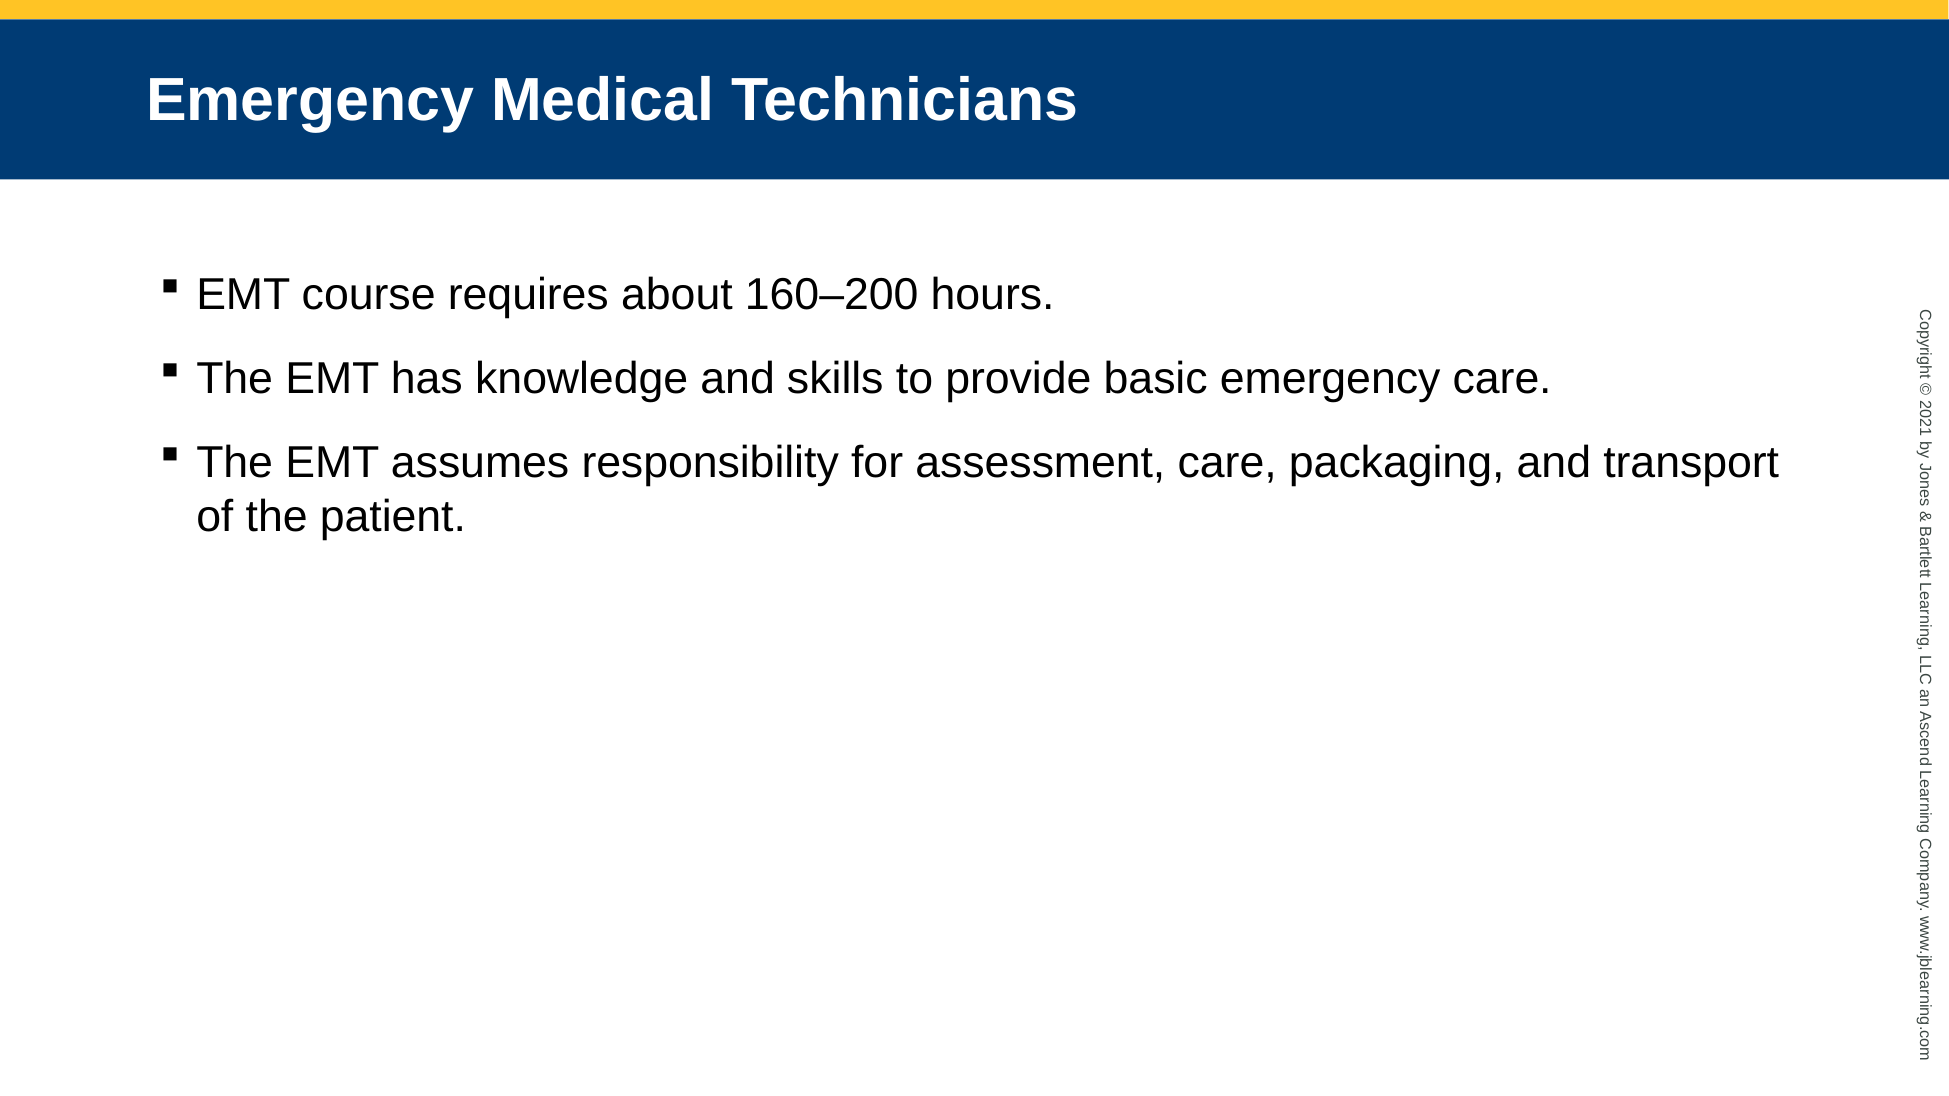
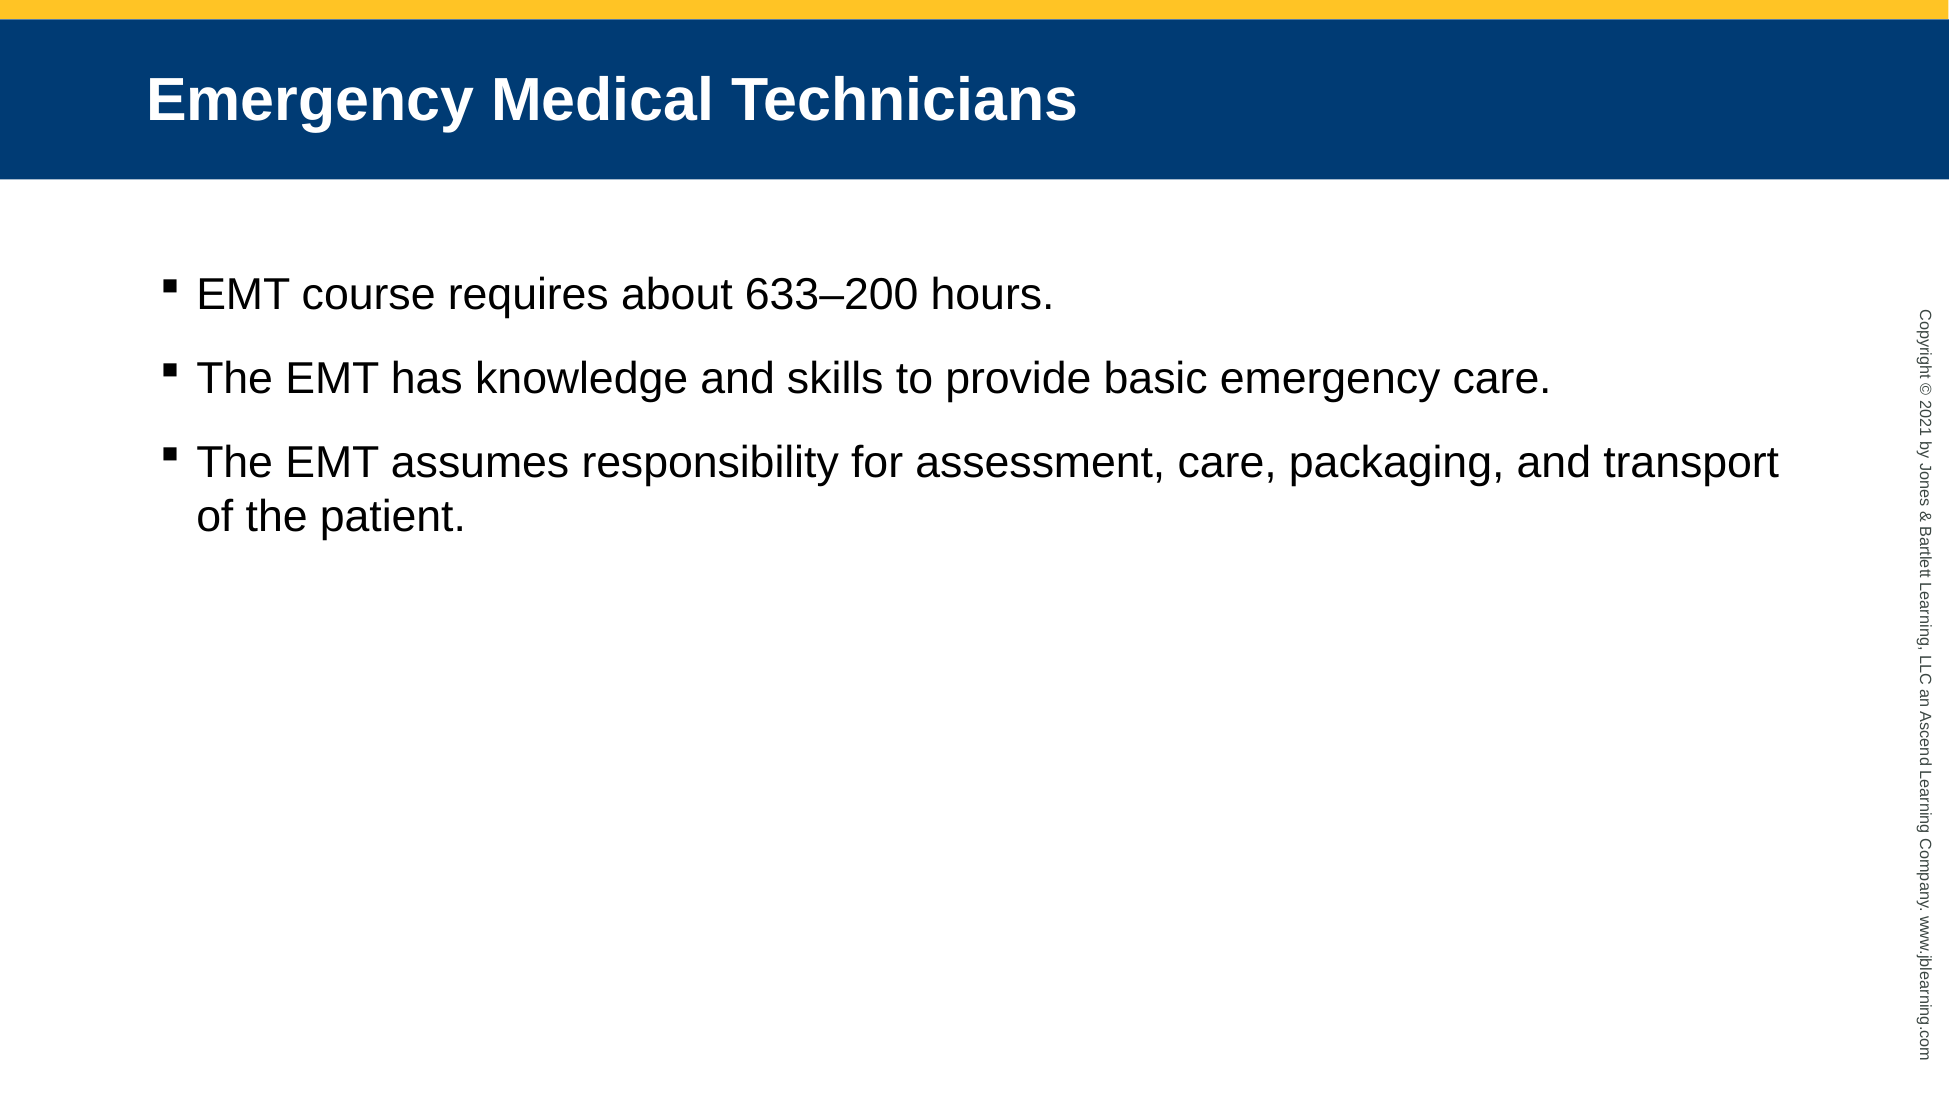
160–200: 160–200 -> 633–200
